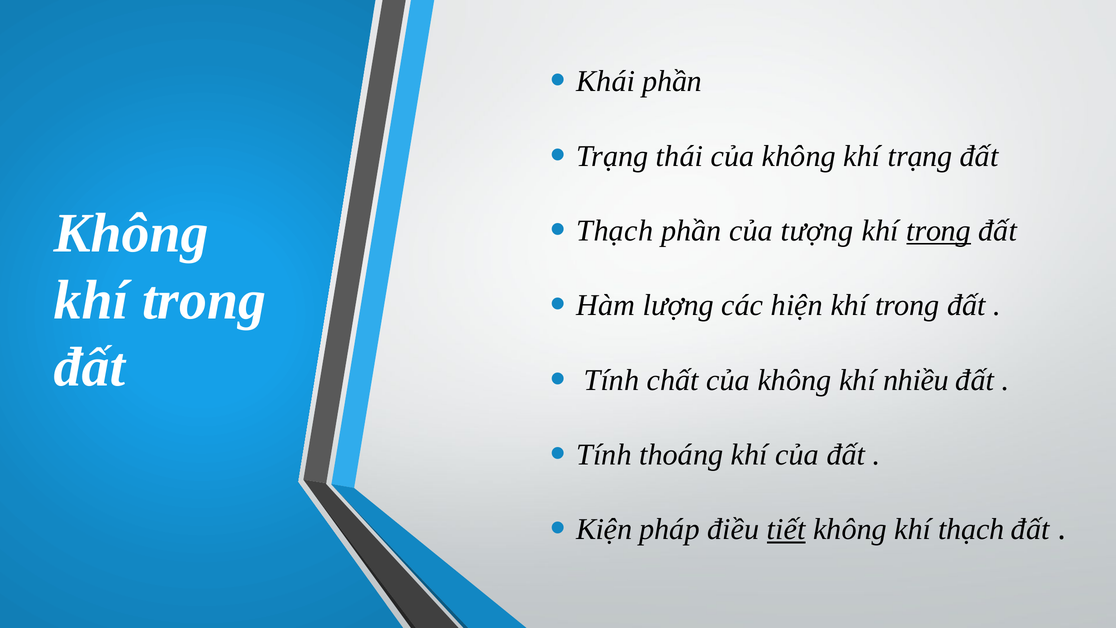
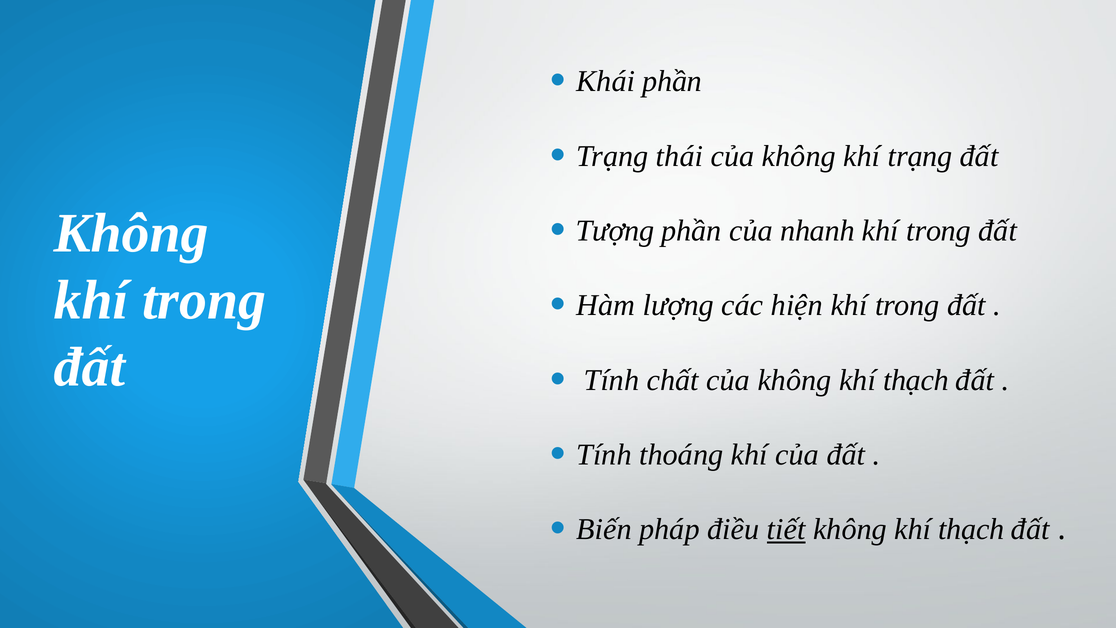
Thạch at (615, 231): Thạch -> Tượng
tượng: tượng -> nhanh
trong at (939, 231) underline: present -> none
của không khí nhiều: nhiều -> thạch
Kiện: Kiện -> Biến
